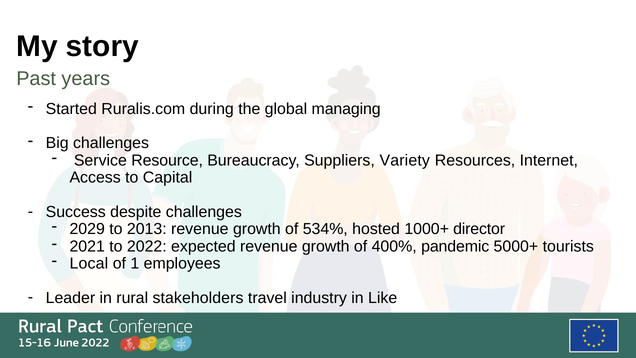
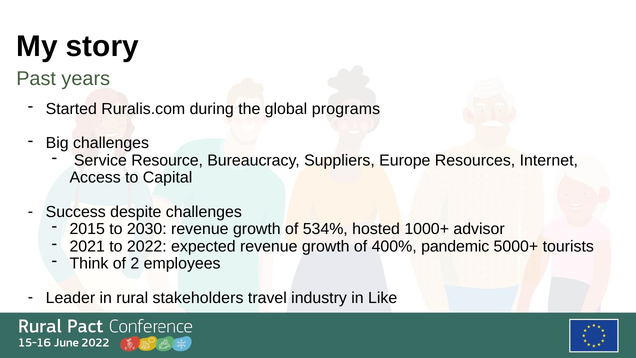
managing: managing -> programs
Variety: Variety -> Europe
2029: 2029 -> 2015
2013: 2013 -> 2030
director: director -> advisor
Local: Local -> Think
1: 1 -> 2
